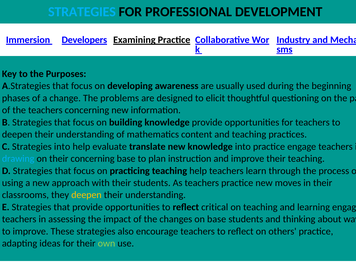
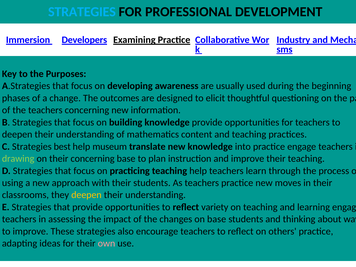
problems: problems -> outcomes
Strategies into: into -> best
evaluate: evaluate -> museum
drawing colour: light blue -> light green
critical: critical -> variety
own colour: light green -> pink
